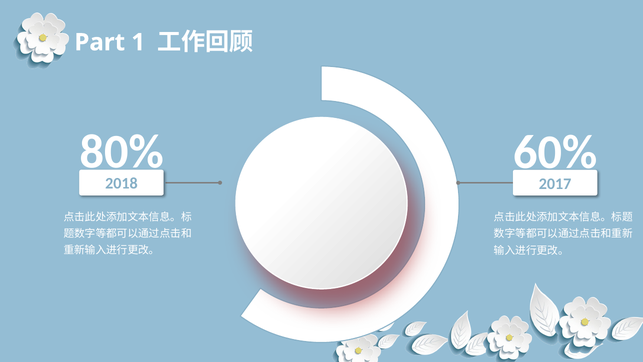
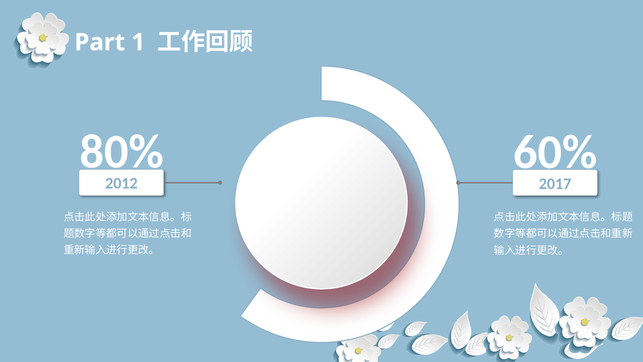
2018: 2018 -> 2012
